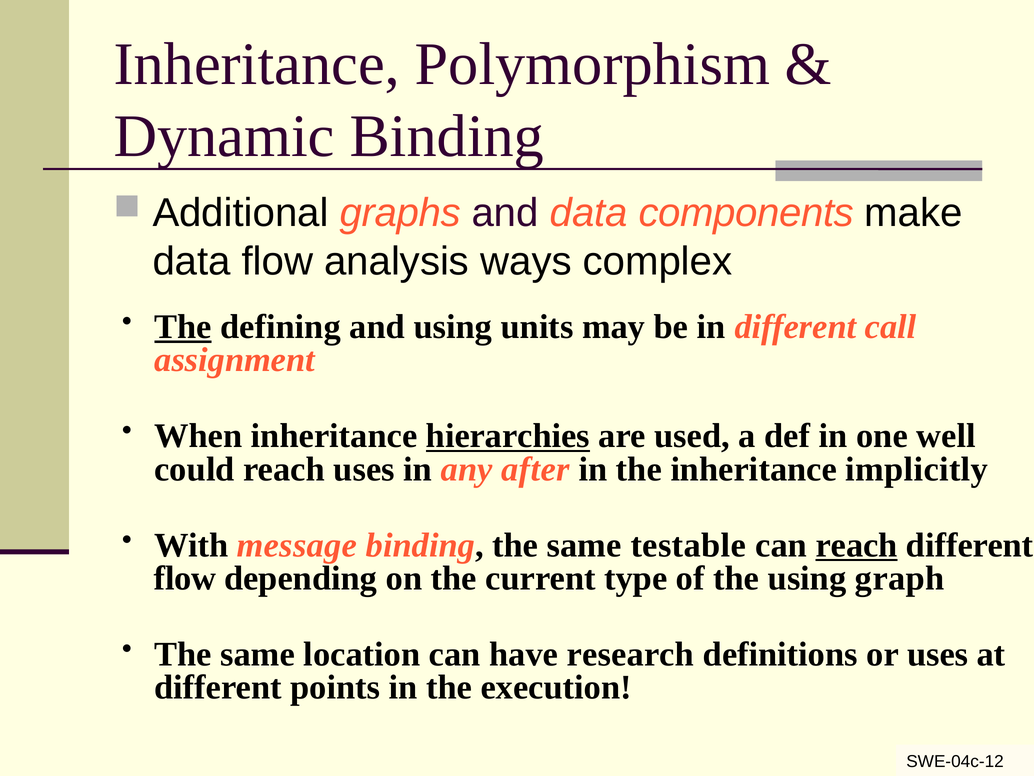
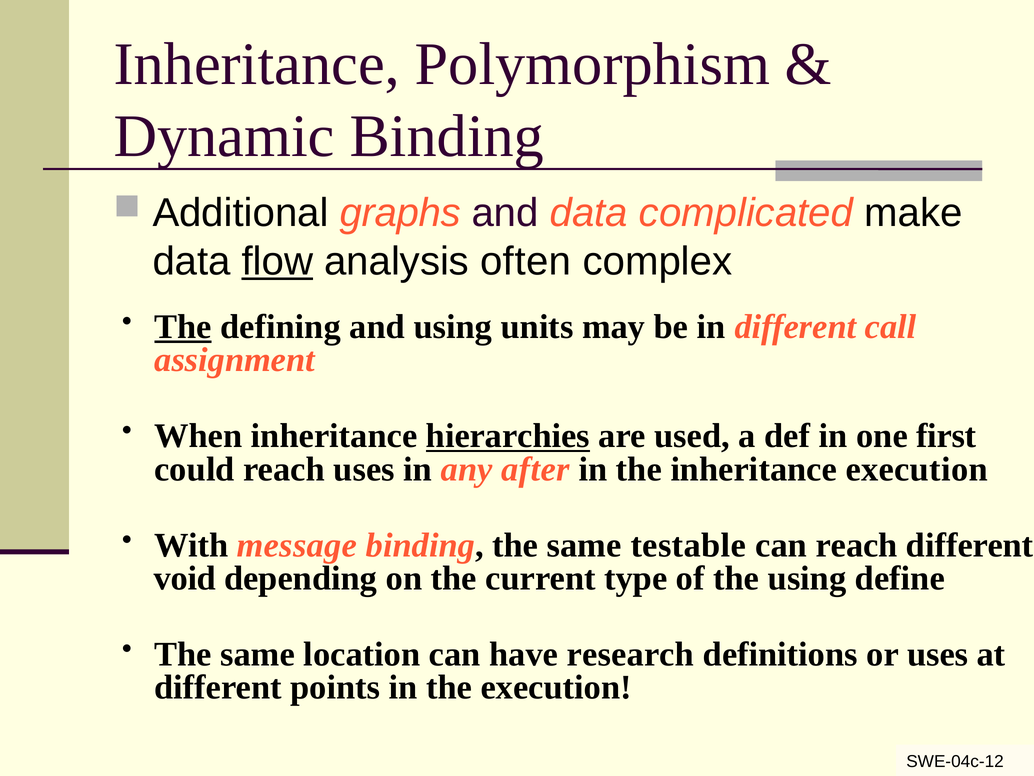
components: components -> complicated
flow at (277, 261) underline: none -> present
ways: ways -> often
well: well -> first
inheritance implicitly: implicitly -> execution
reach at (857, 545) underline: present -> none
flow at (185, 578): flow -> void
graph: graph -> define
